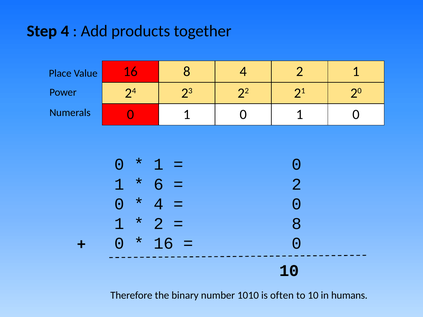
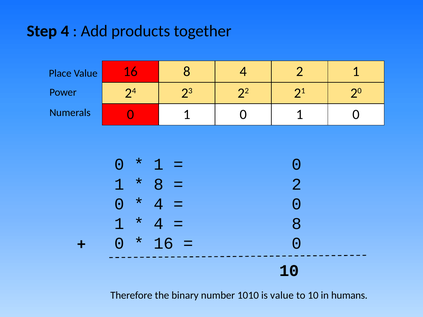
6 at (159, 184): 6 -> 8
2 at (159, 224): 2 -> 4
is often: often -> value
